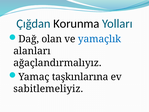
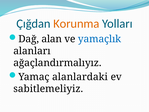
Korunma colour: black -> orange
olan: olan -> alan
taşkınlarına: taşkınlarına -> alanlardaki
